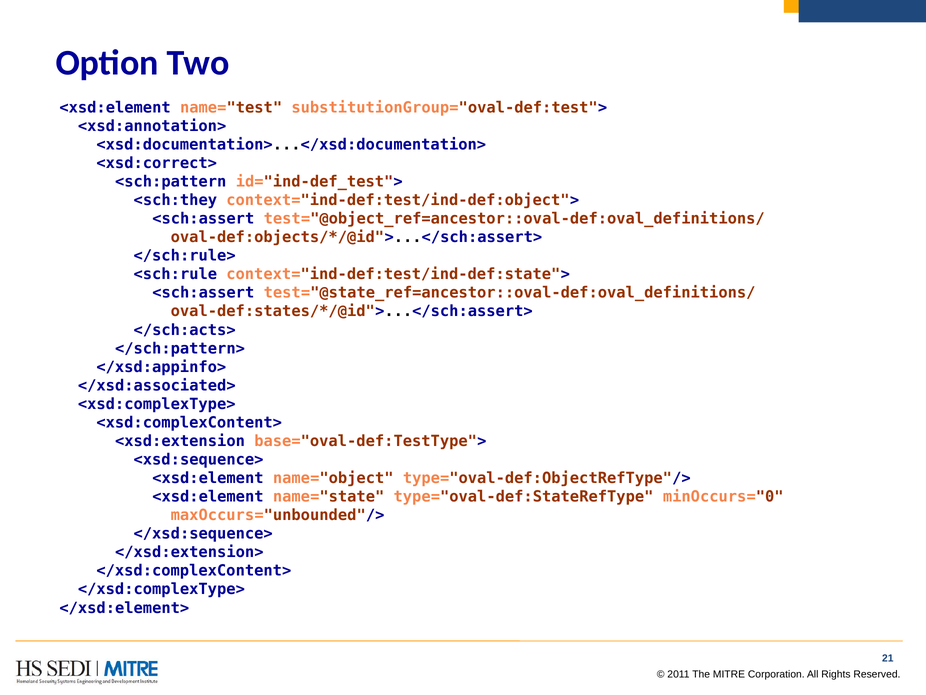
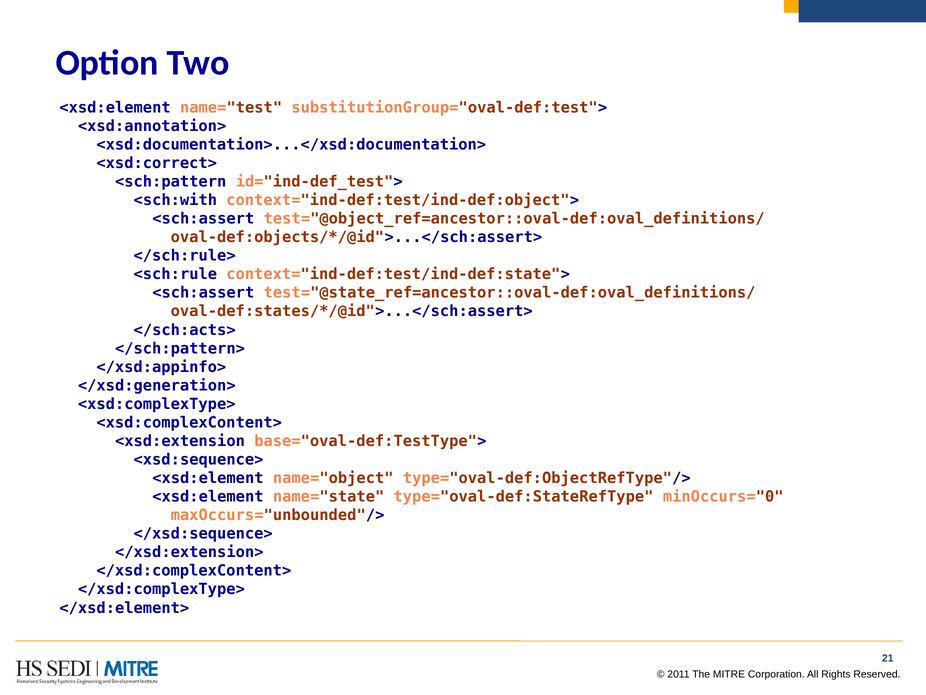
<sch:they: <sch:they -> <sch:with
</xsd:associated>: </xsd:associated> -> </xsd:generation>
